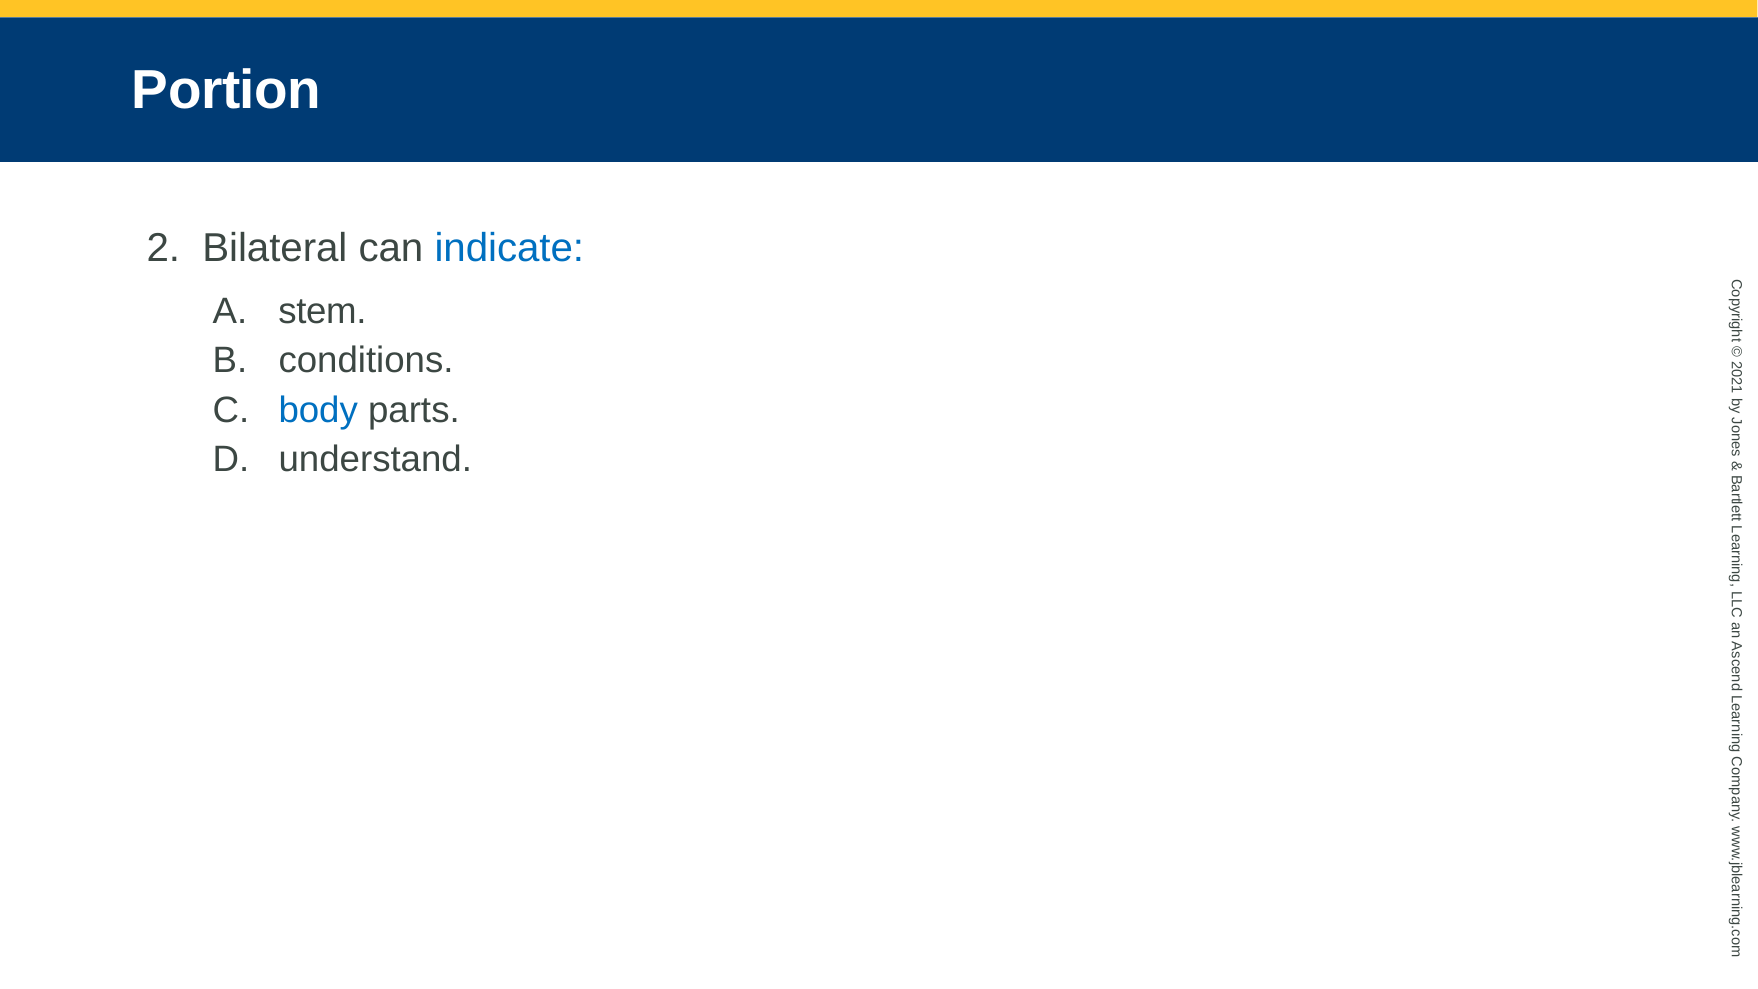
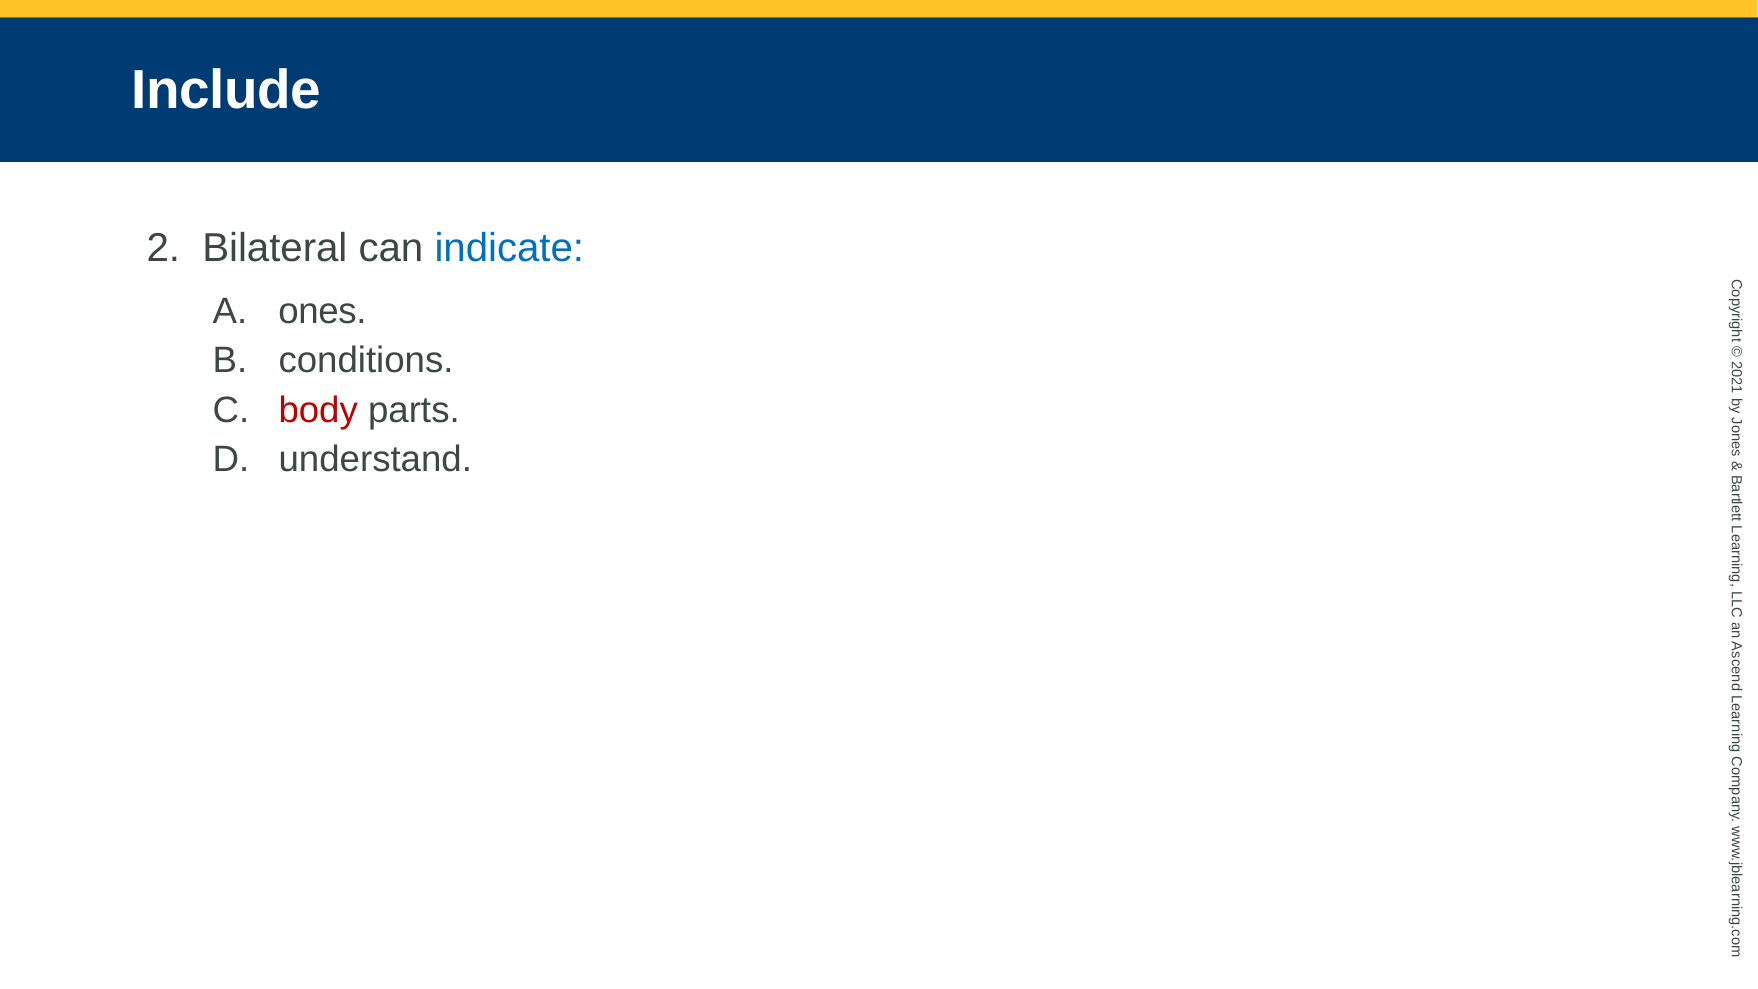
Portion: Portion -> Include
stem: stem -> ones
body colour: blue -> red
